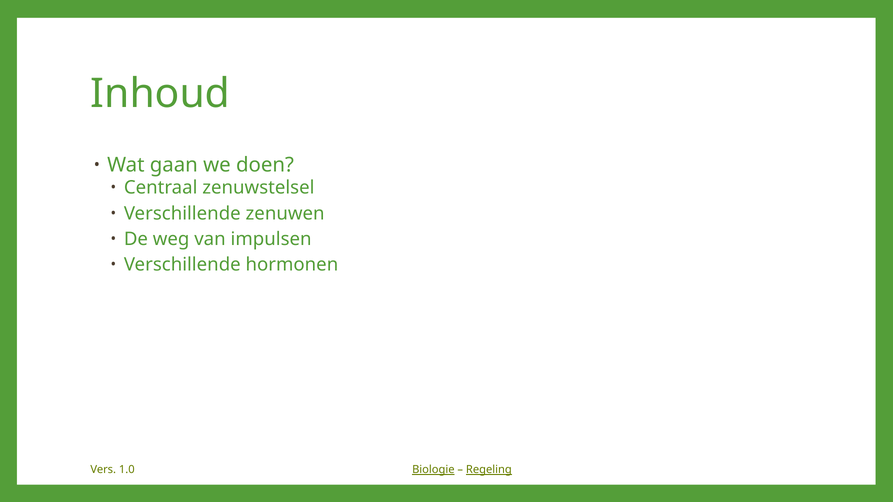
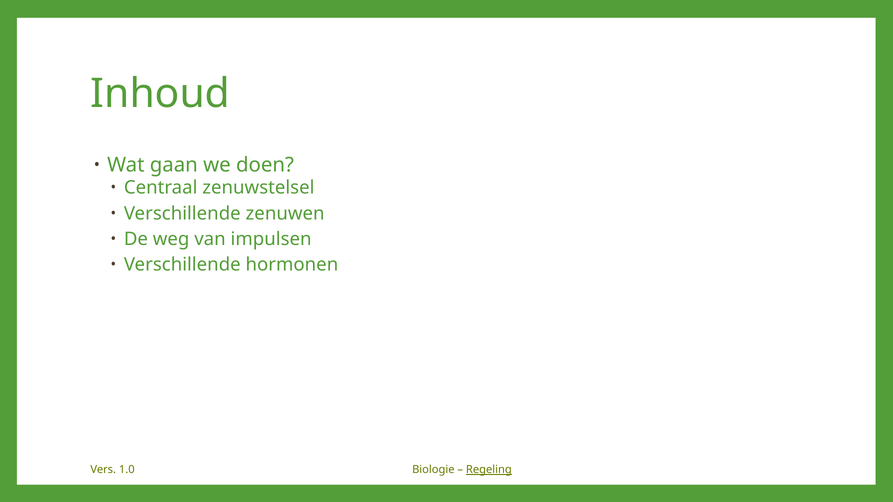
Biologie underline: present -> none
